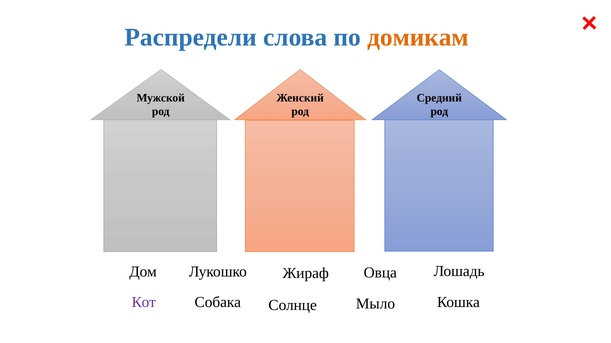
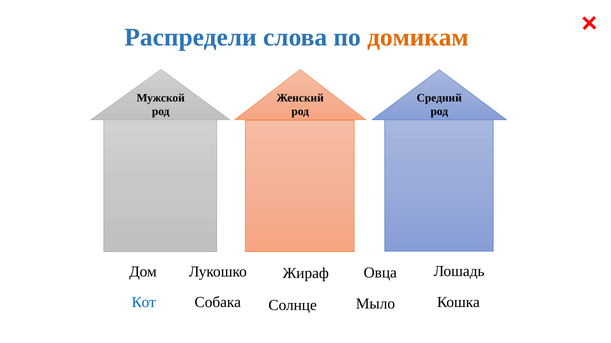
Кот colour: purple -> blue
